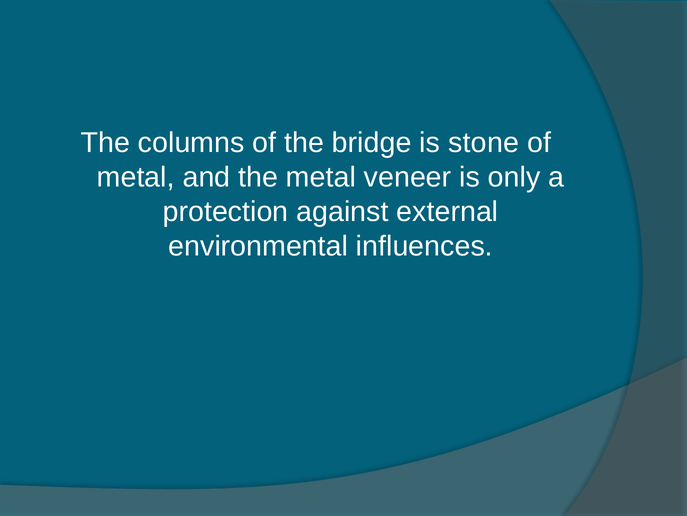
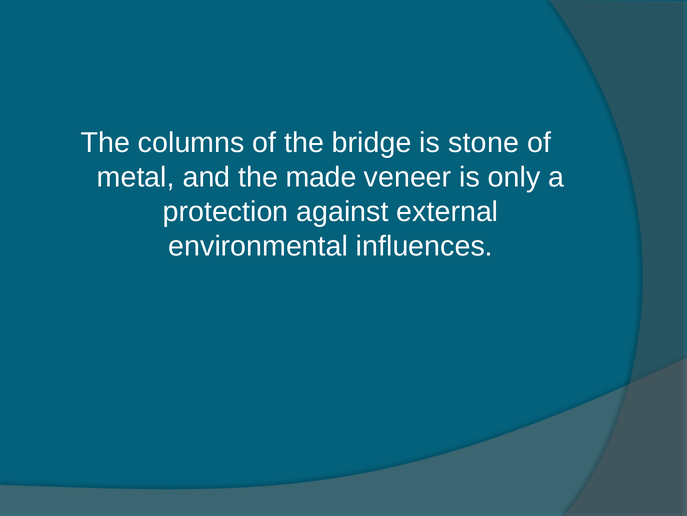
the metal: metal -> made
